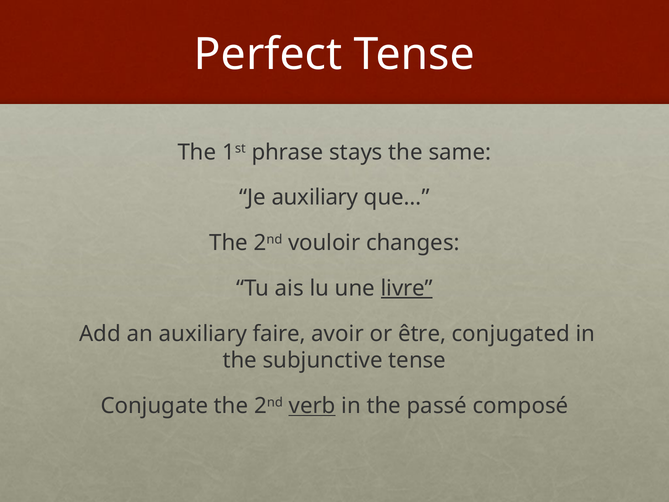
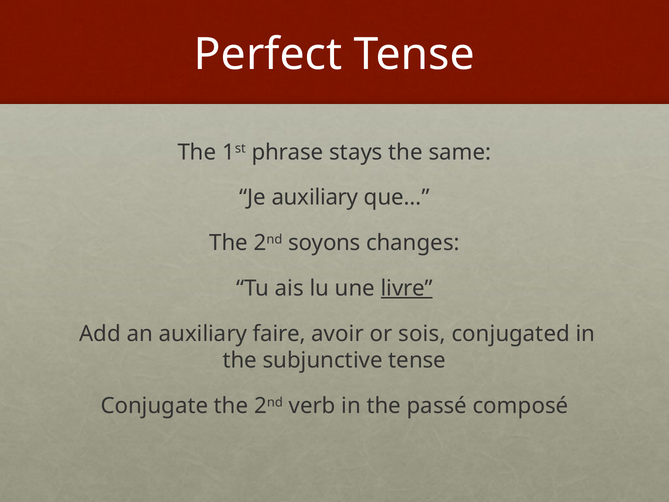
vouloir: vouloir -> soyons
être: être -> sois
verb underline: present -> none
